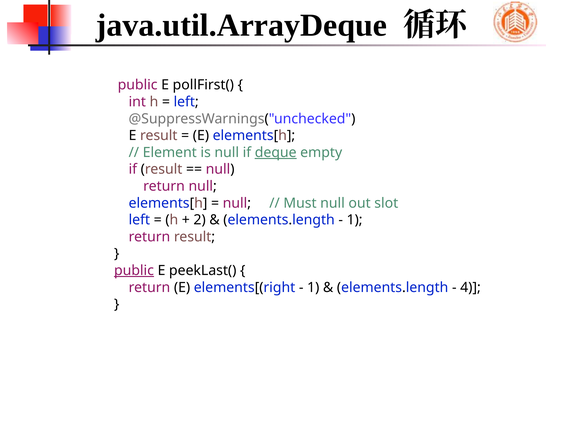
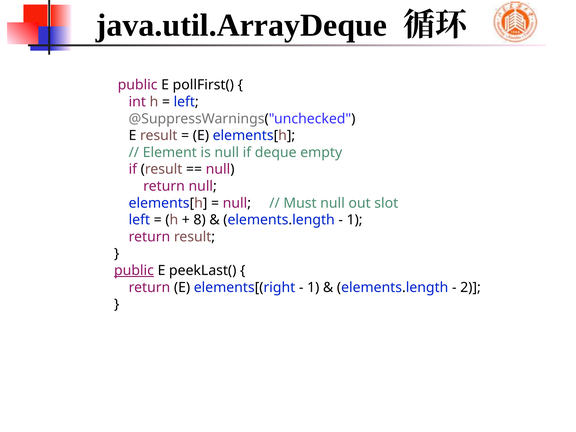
deque underline: present -> none
2: 2 -> 8
4: 4 -> 2
